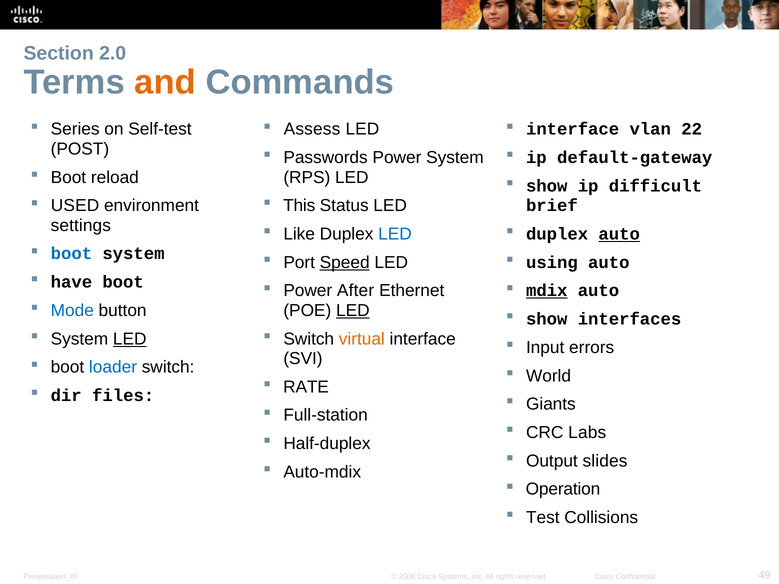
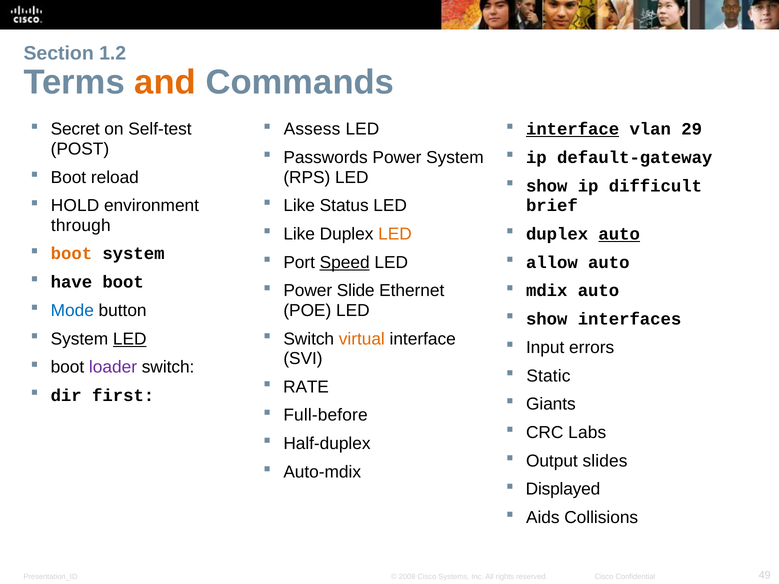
2.0: 2.0 -> 1.2
Series: Series -> Secret
interface at (573, 129) underline: none -> present
22: 22 -> 29
This at (299, 206): This -> Like
USED: USED -> HOLD
settings: settings -> through
LED at (395, 234) colour: blue -> orange
boot at (71, 254) colour: blue -> orange
using: using -> allow
After: After -> Slide
mdix underline: present -> none
LED at (353, 311) underline: present -> none
loader colour: blue -> purple
World: World -> Static
files: files -> first
Full-station: Full-station -> Full-before
Operation: Operation -> Displayed
Test: Test -> Aids
